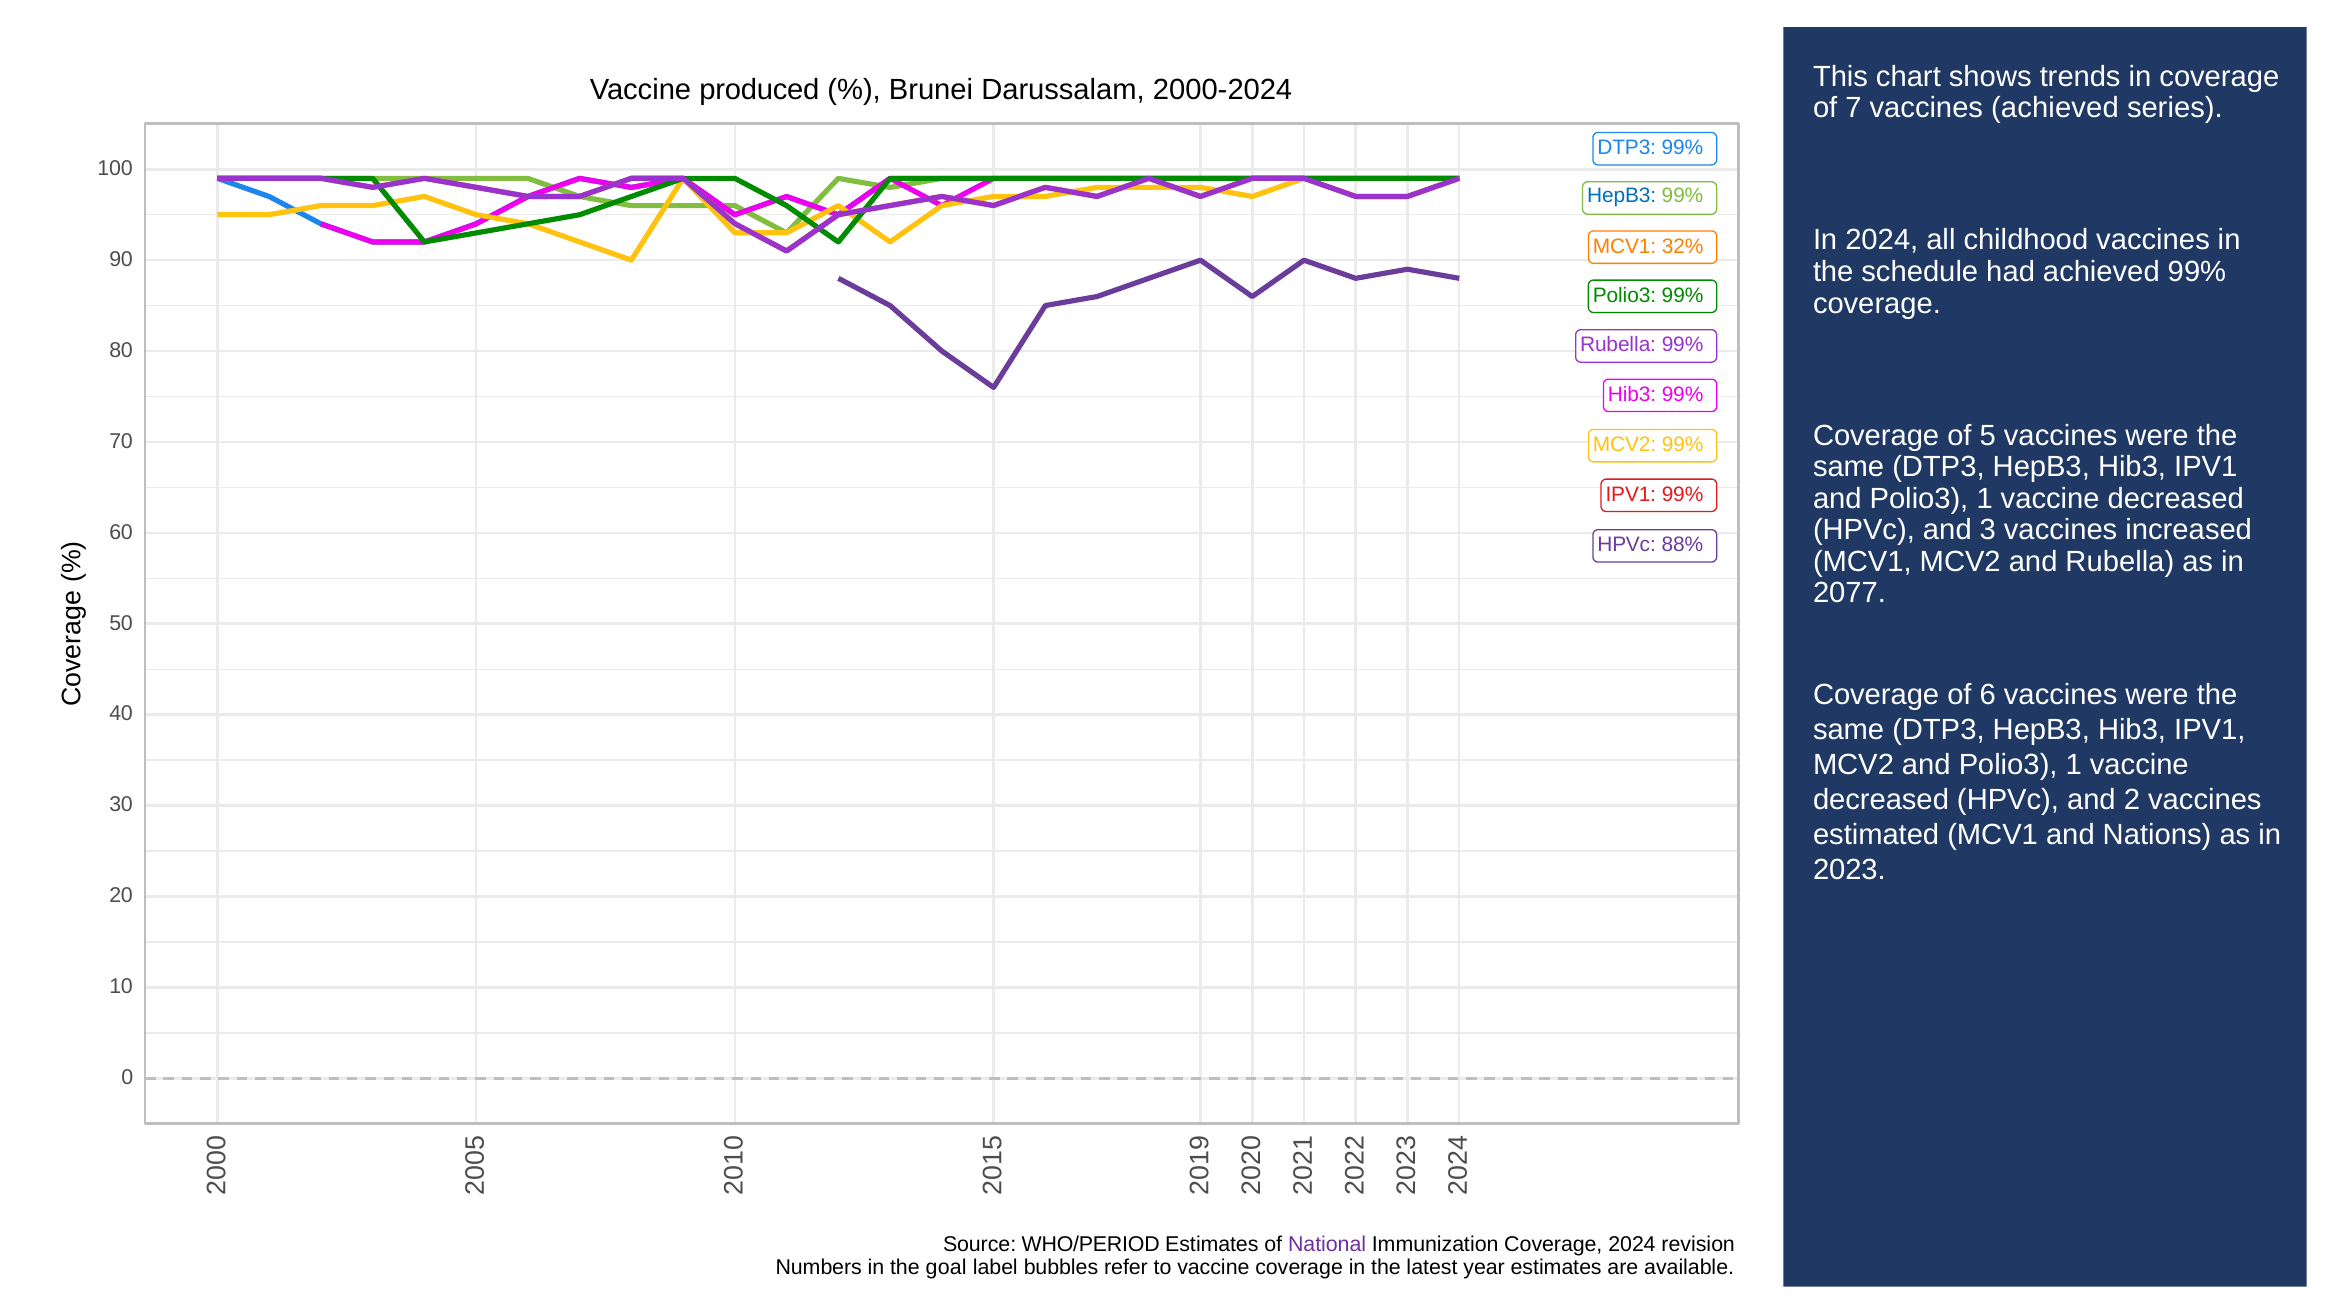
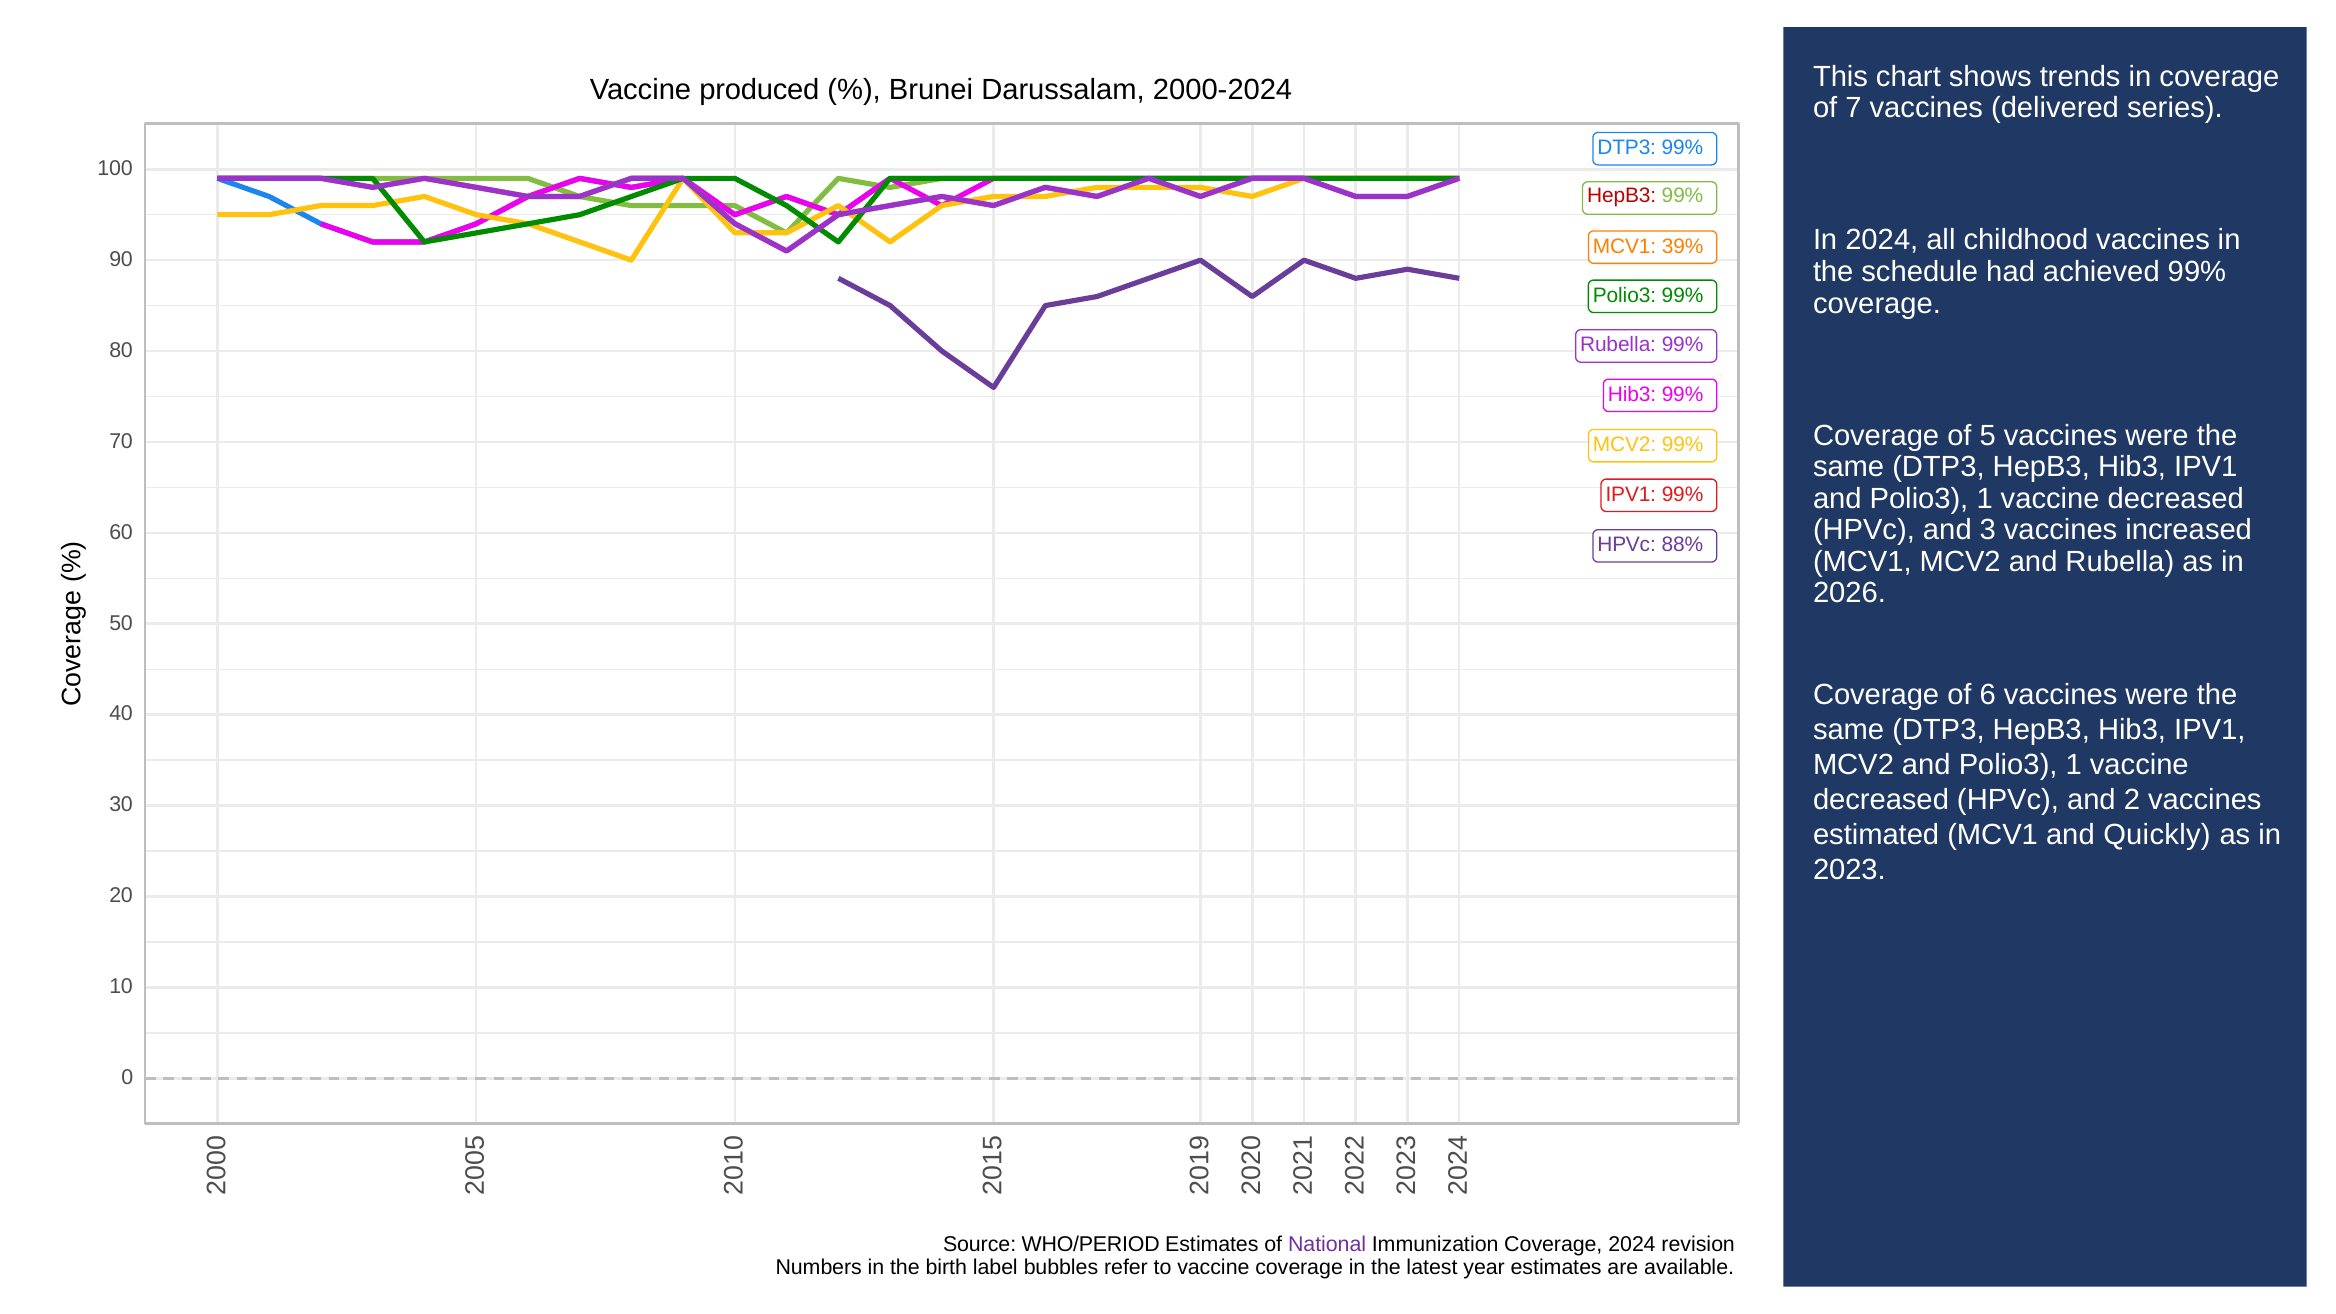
vaccines achieved: achieved -> delivered
HepB3 at (1622, 195) colour: blue -> red
32%: 32% -> 39%
2077: 2077 -> 2026
Nations: Nations -> Quickly
goal: goal -> birth
